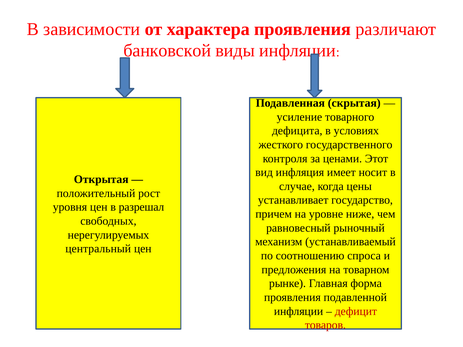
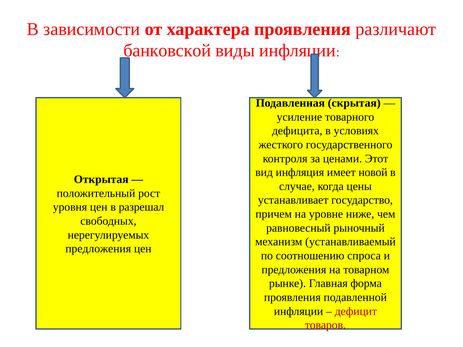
носит: носит -> новой
центральный at (98, 249): центральный -> предложения
